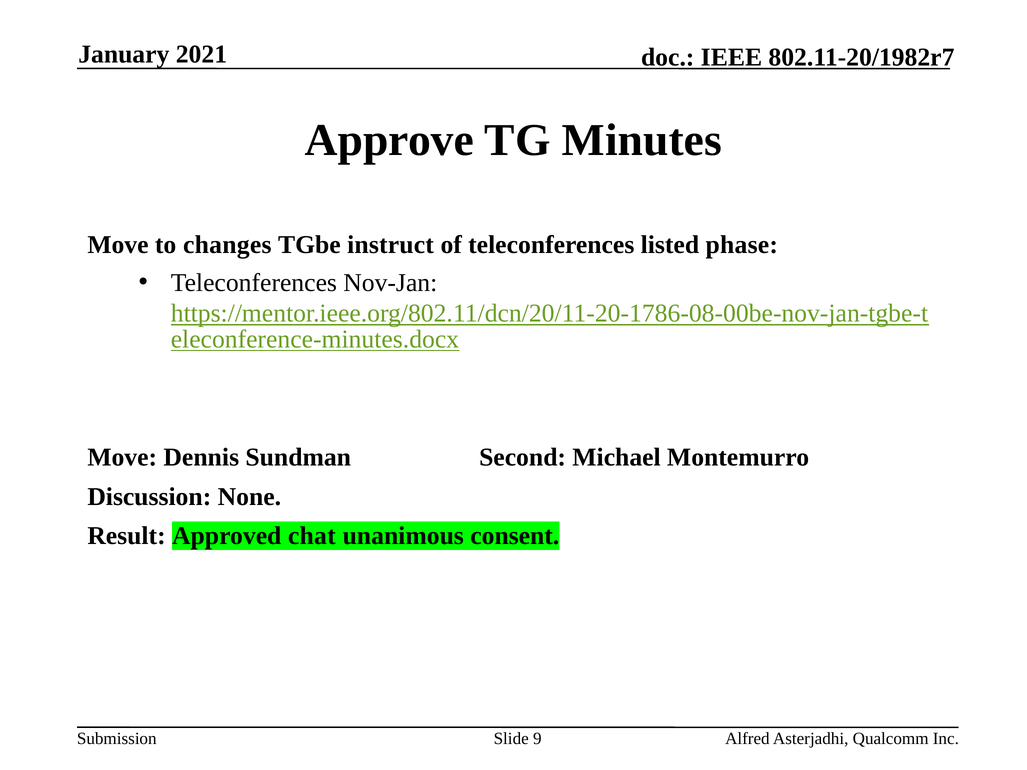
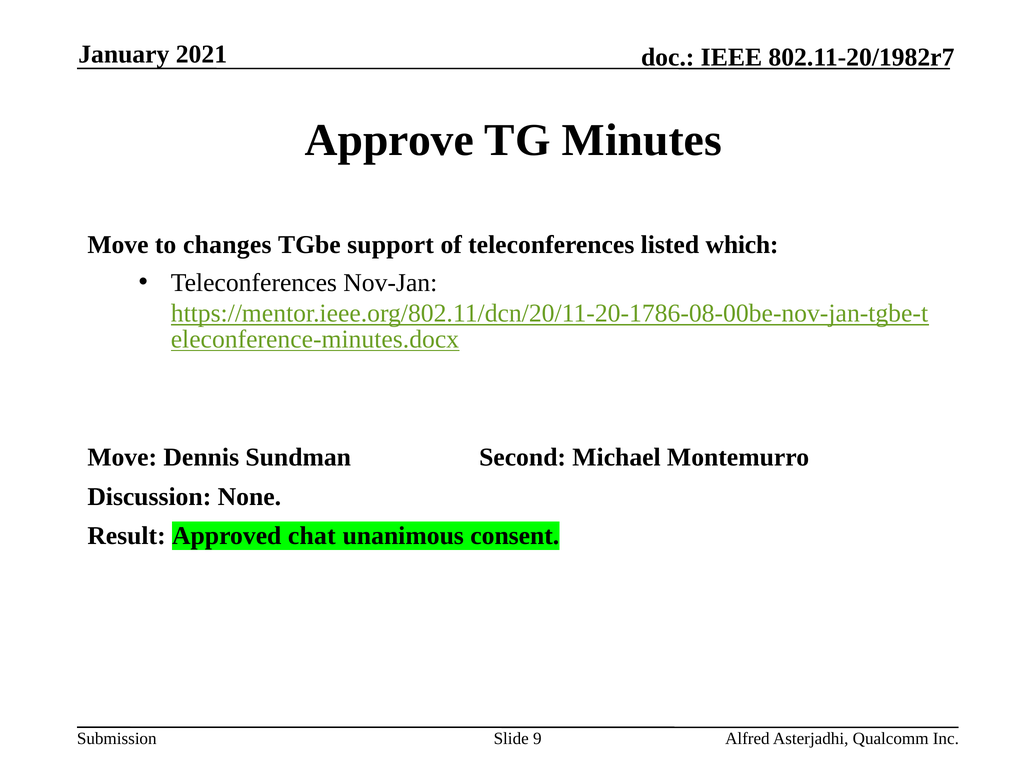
instruct: instruct -> support
phase: phase -> which
